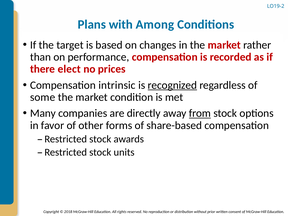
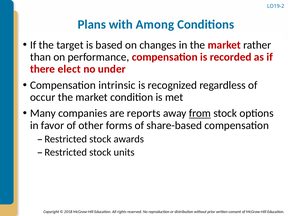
prices: prices -> under
recognized underline: present -> none
some: some -> occur
directly: directly -> reports
